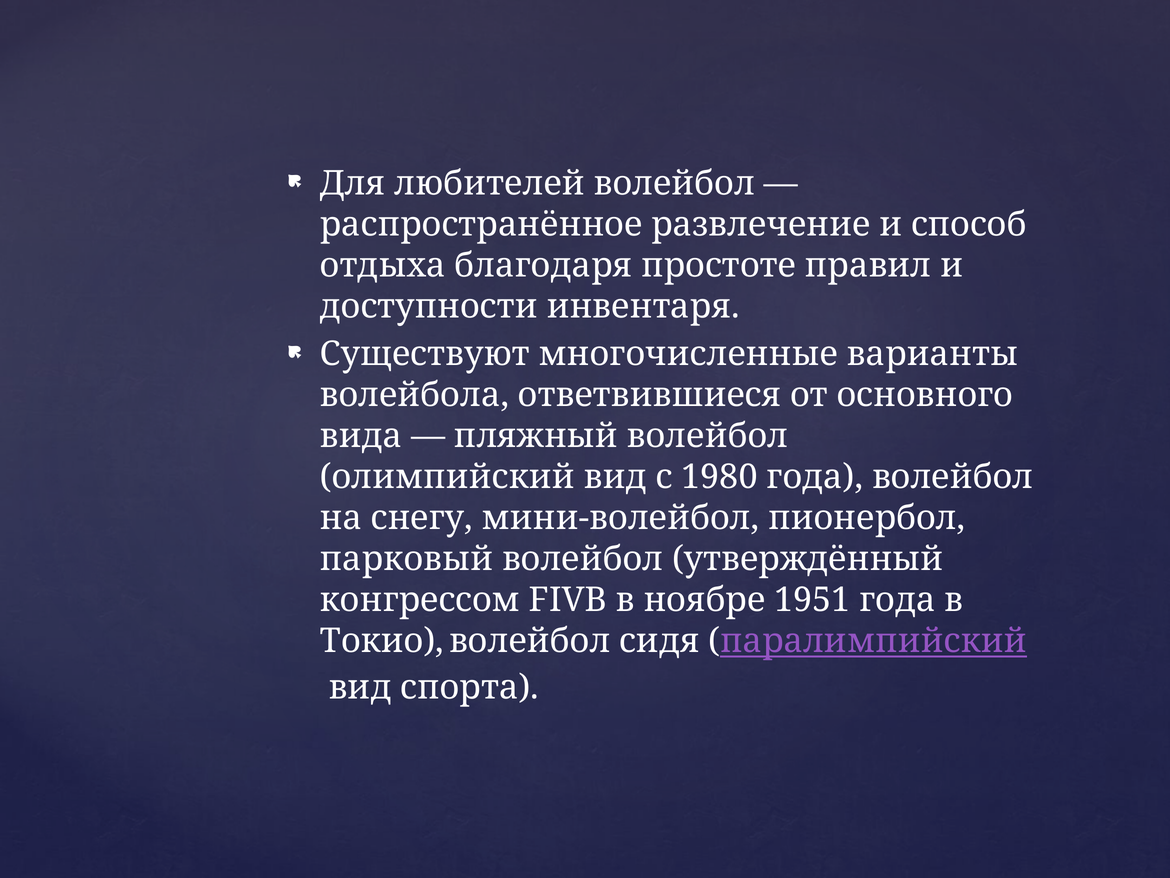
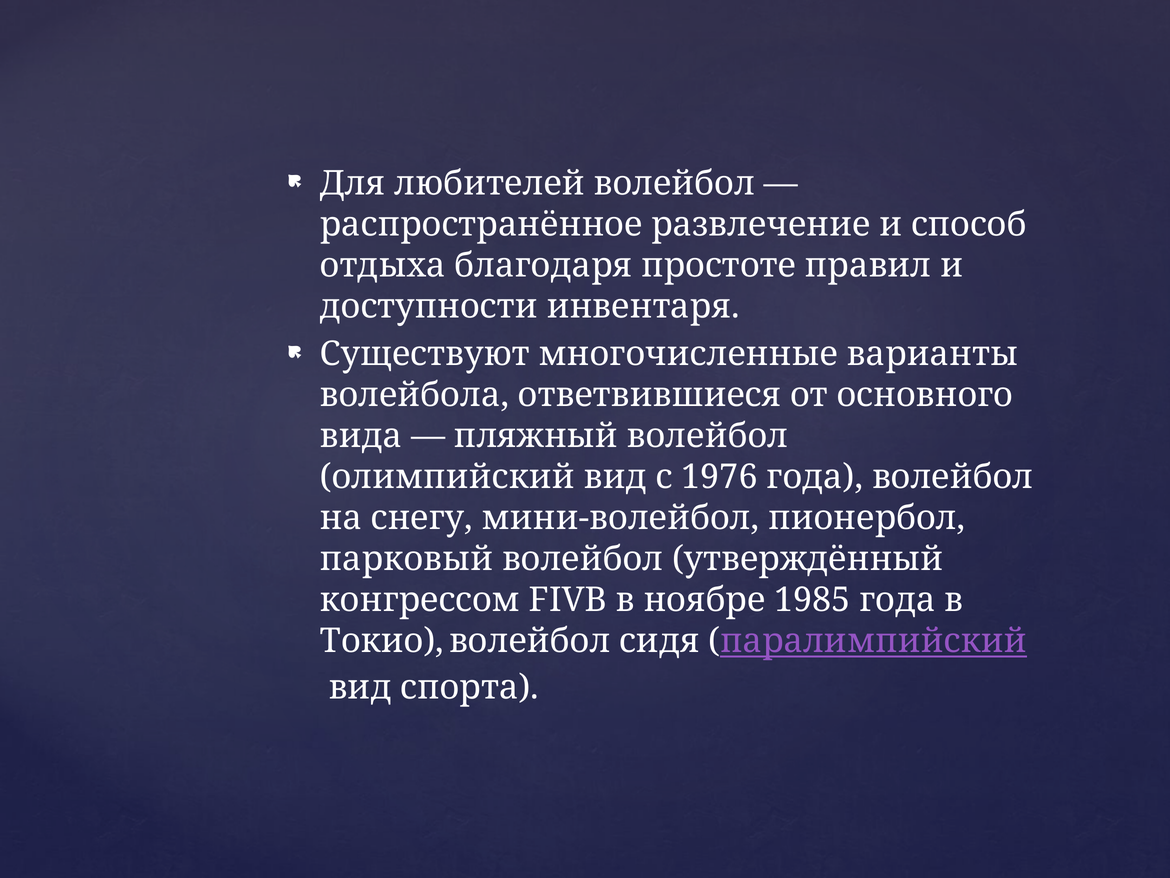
1980: 1980 -> 1976
1951: 1951 -> 1985
